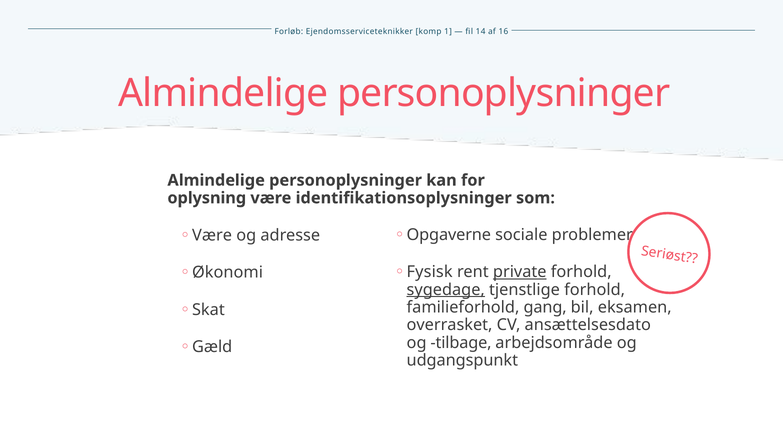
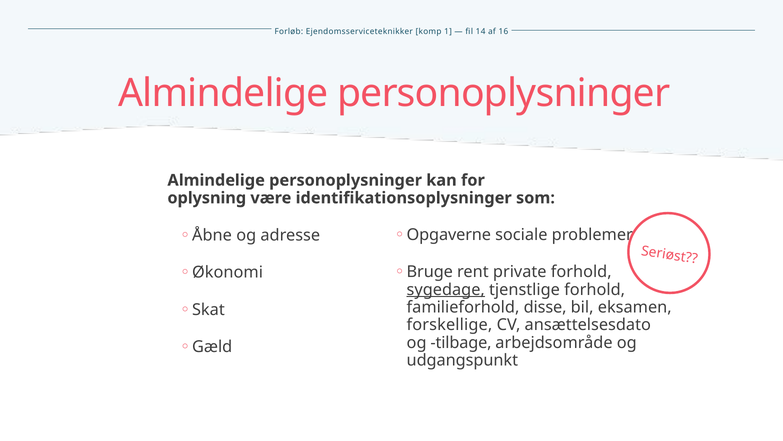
Være at (212, 235): Være -> Åbne
Fysisk: Fysisk -> Bruge
private underline: present -> none
gang: gang -> disse
overrasket: overrasket -> forskellige
